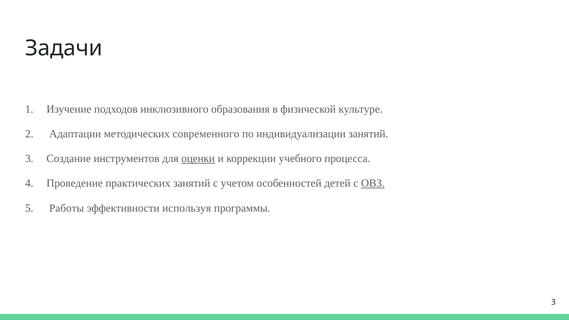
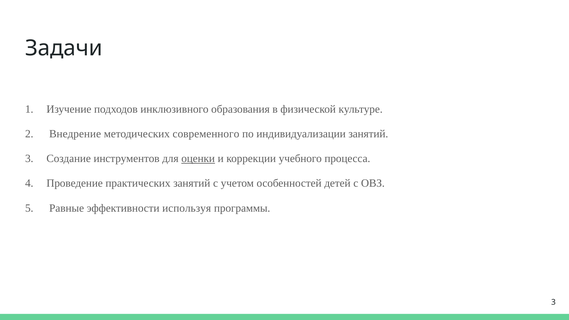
Адаптации: Адаптации -> Внедрение
ОВЗ underline: present -> none
Работы: Работы -> Равные
